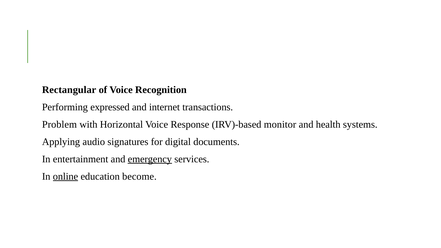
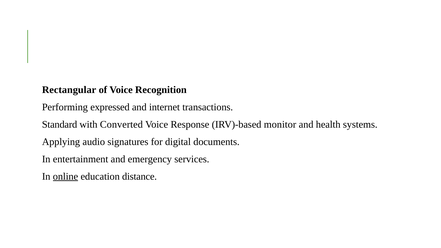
Problem: Problem -> Standard
Horizontal: Horizontal -> Converted
emergency underline: present -> none
become: become -> distance
